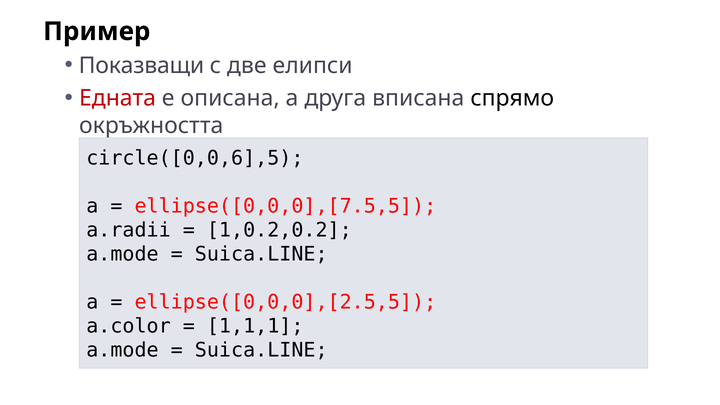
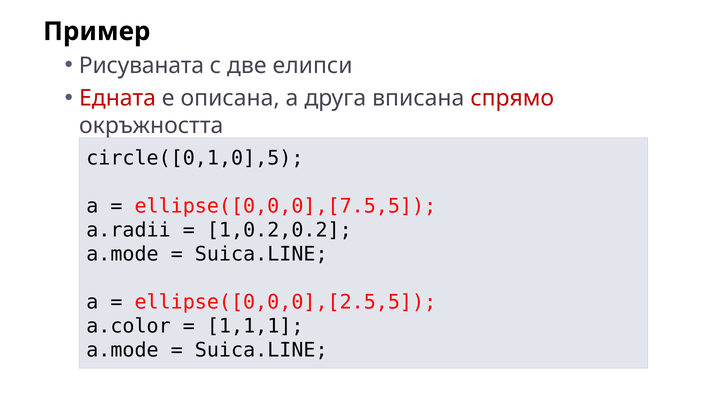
Показващи: Показващи -> Рисуваната
спрямо colour: black -> red
circle([0,0,6],5: circle([0,0,6],5 -> circle([0,1,0],5
